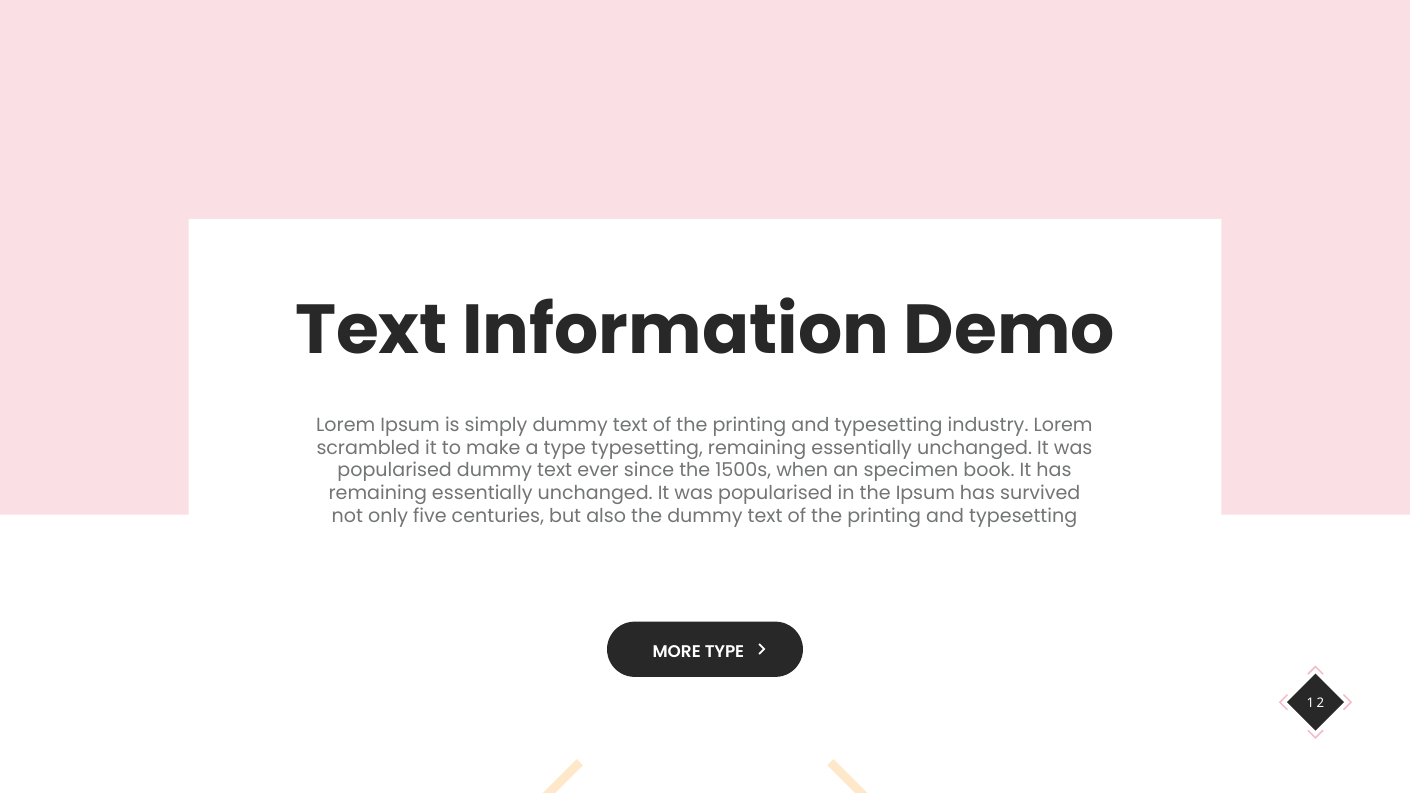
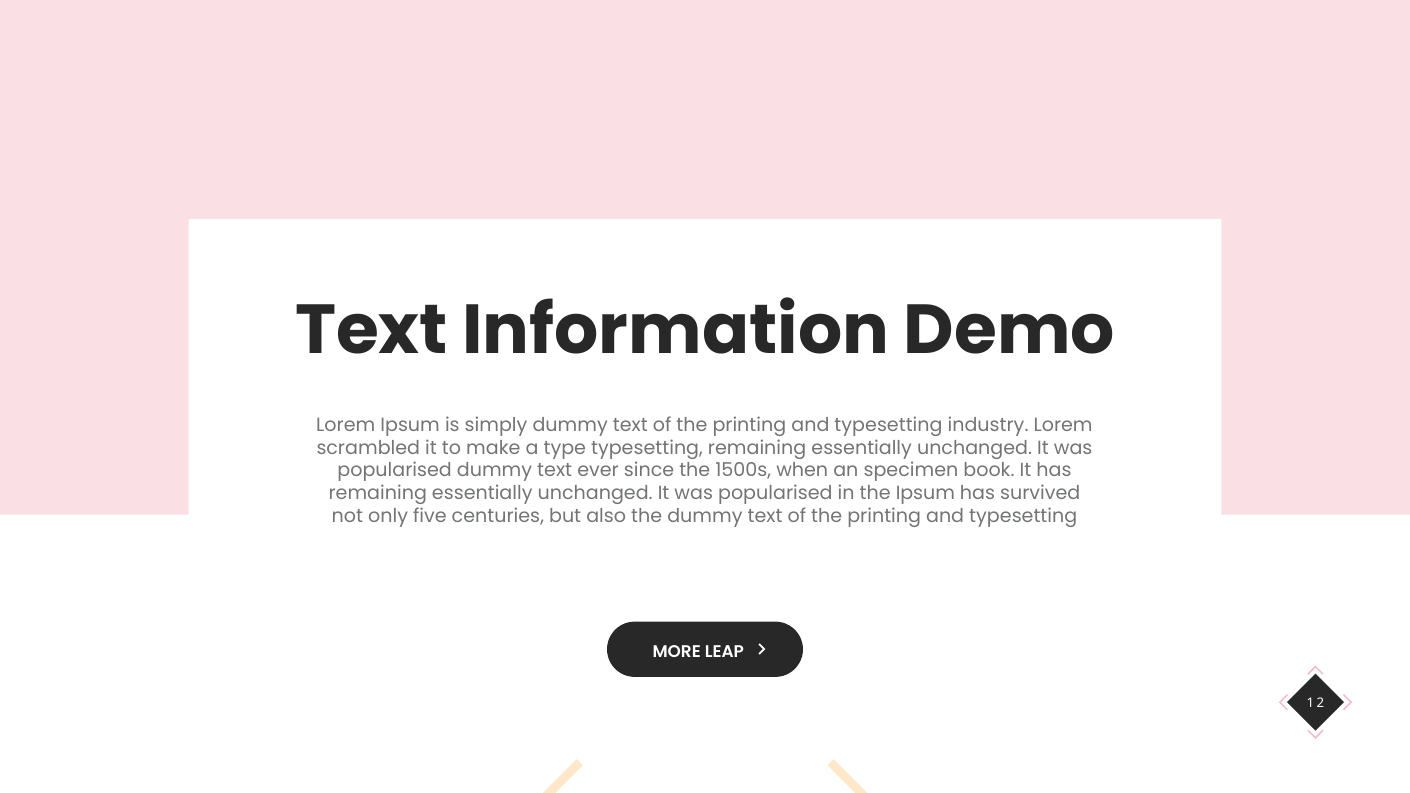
MORE TYPE: TYPE -> LEAP
